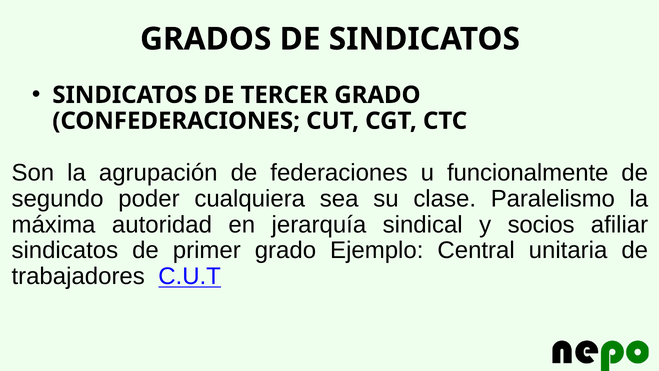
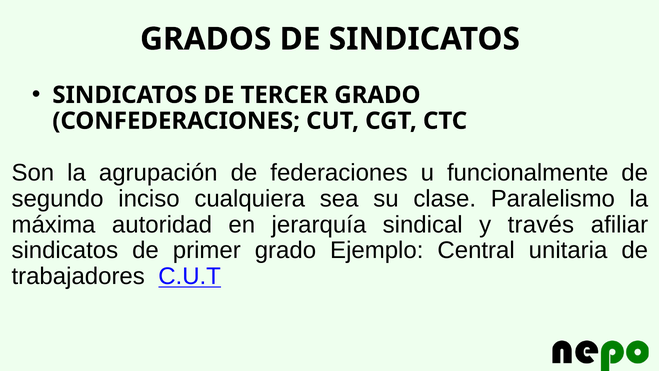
poder: poder -> inciso
socios: socios -> través
